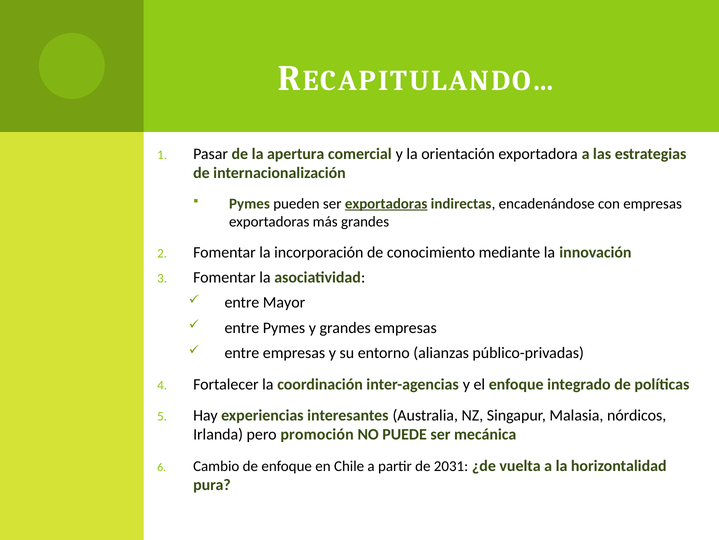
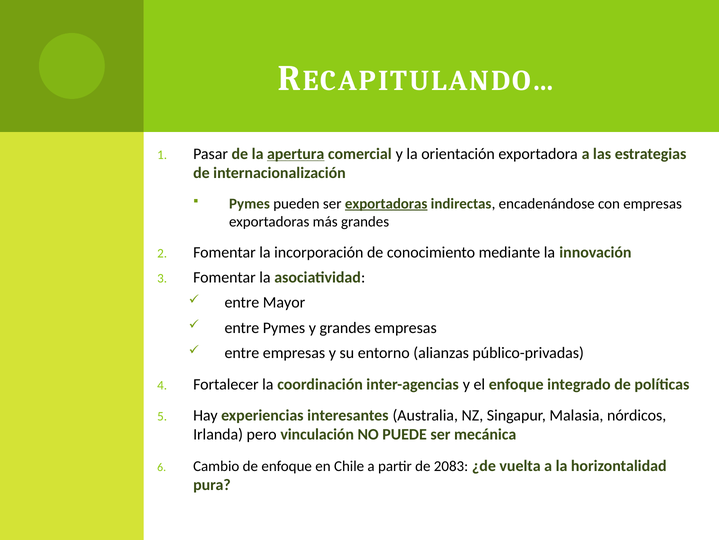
apertura underline: none -> present
promoción: promoción -> vinculación
2031: 2031 -> 2083
